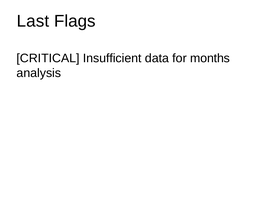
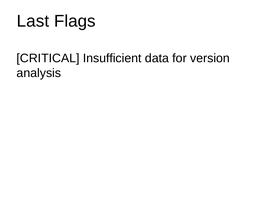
months: months -> version
